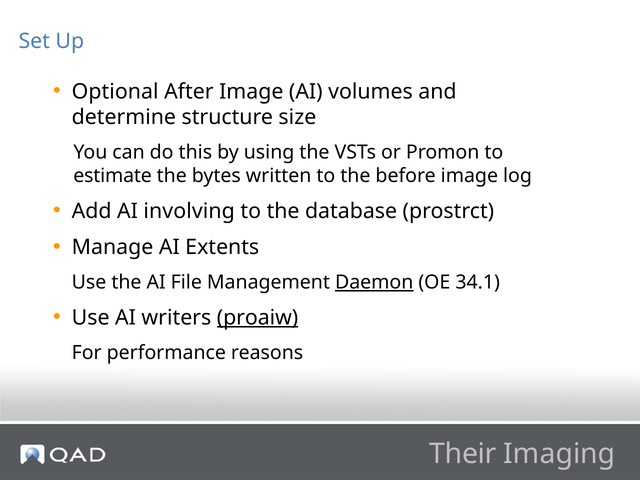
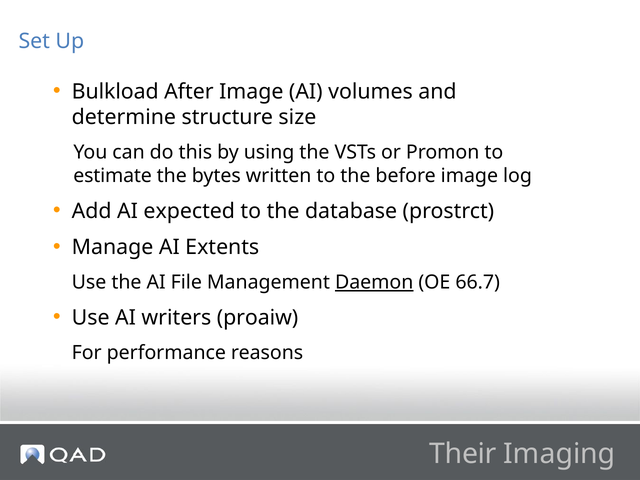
Optional: Optional -> Bulkload
involving: involving -> expected
34.1: 34.1 -> 66.7
proaiw underline: present -> none
